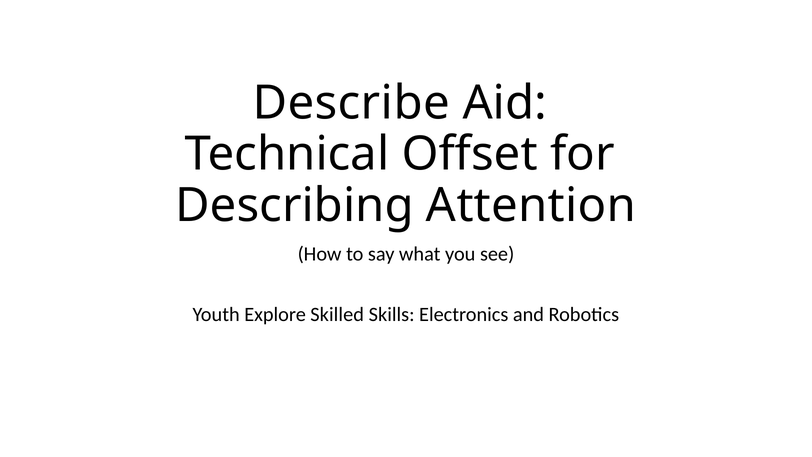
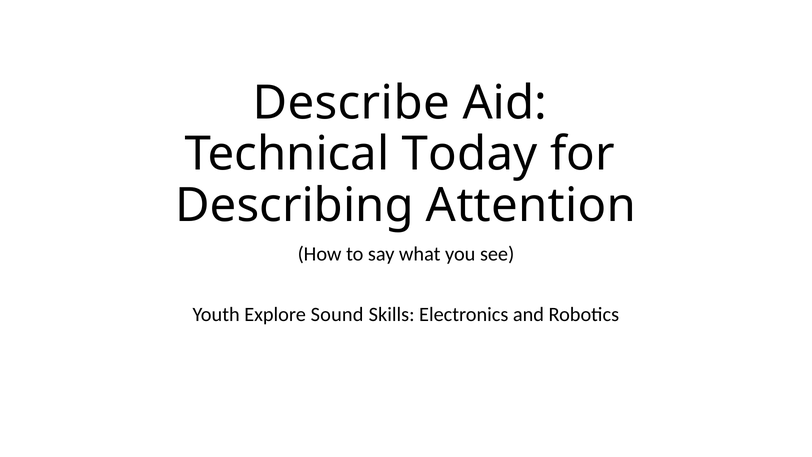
Offset: Offset -> Today
Skilled: Skilled -> Sound
